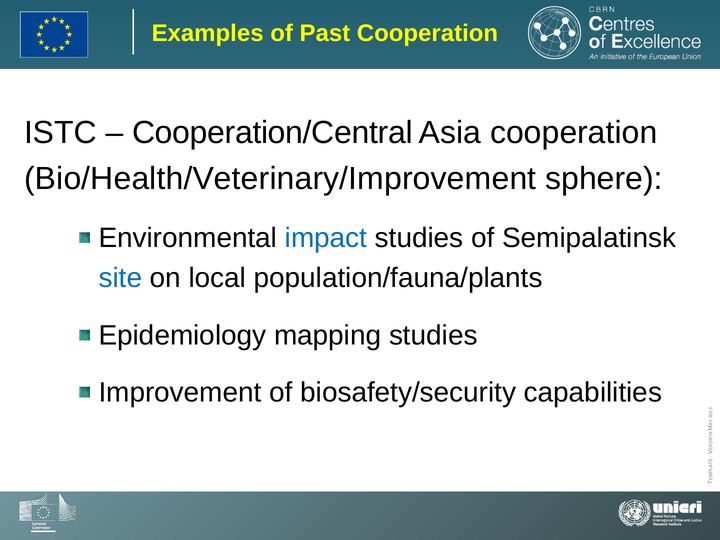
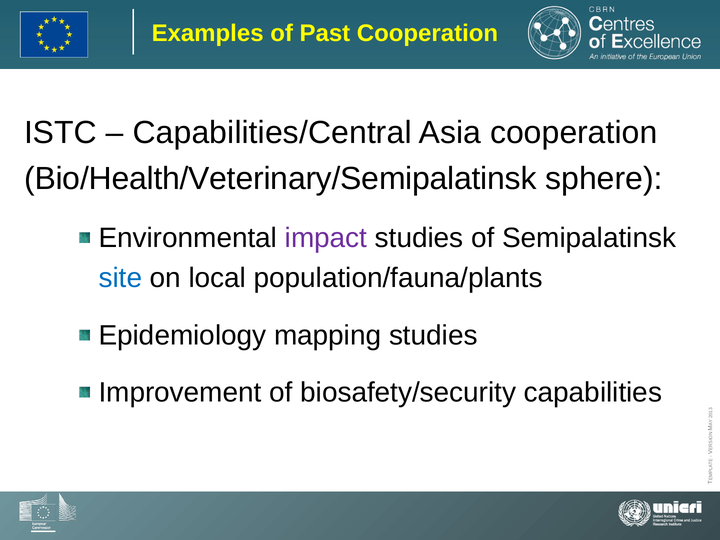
Cooperation/Central: Cooperation/Central -> Capabilities/Central
Bio/Health/Veterinary/Improvement: Bio/Health/Veterinary/Improvement -> Bio/Health/Veterinary/Semipalatinsk
impact colour: blue -> purple
